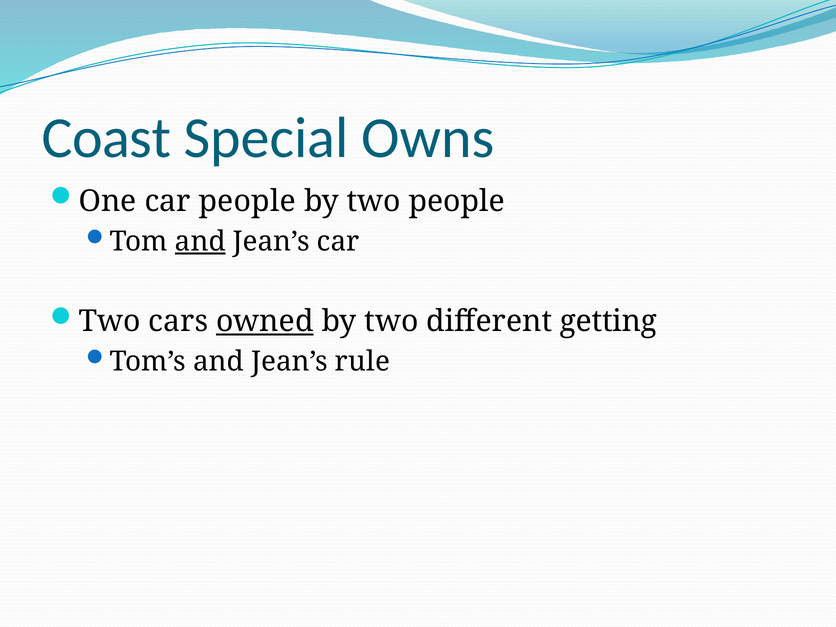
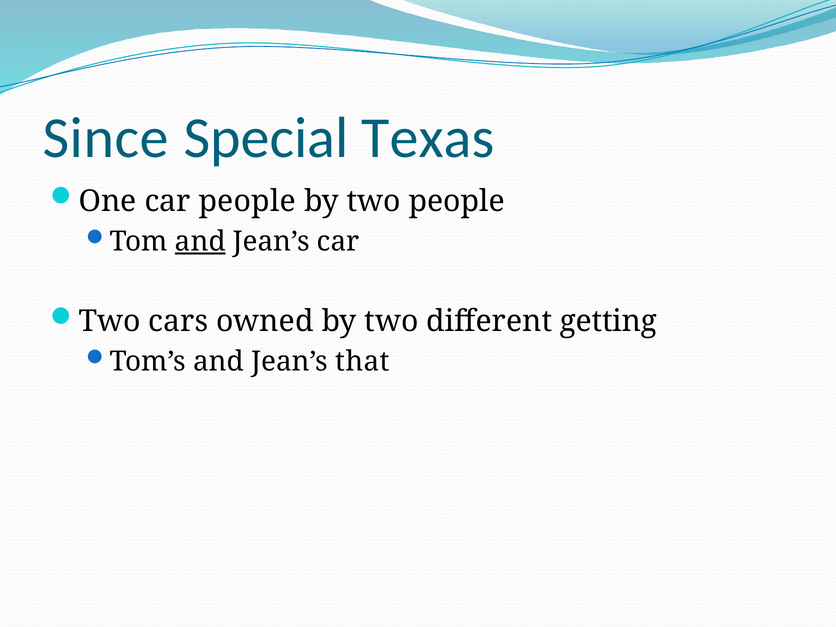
Coast: Coast -> Since
Owns: Owns -> Texas
owned underline: present -> none
rule: rule -> that
